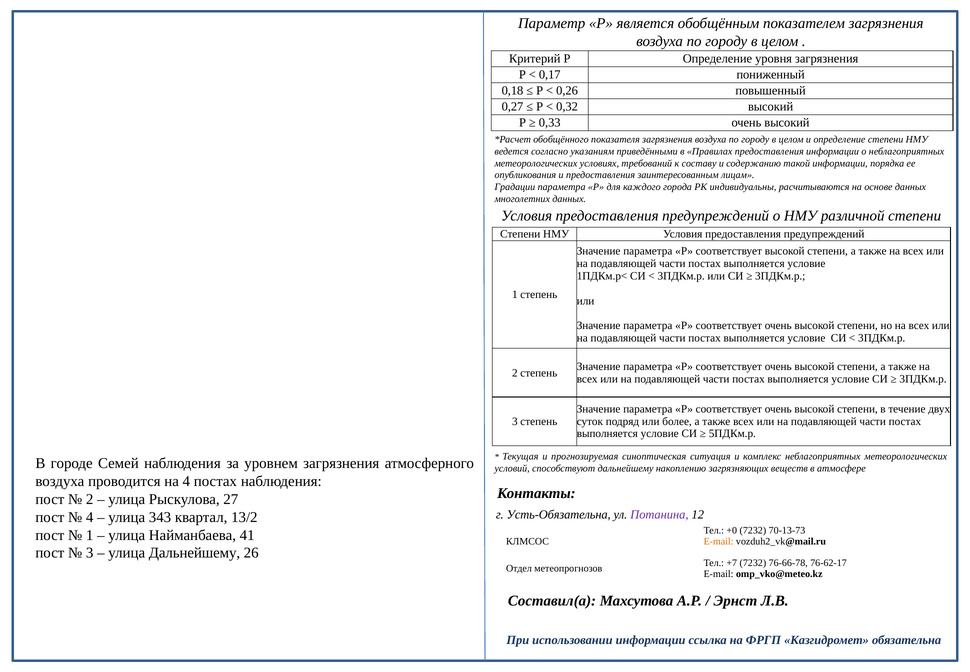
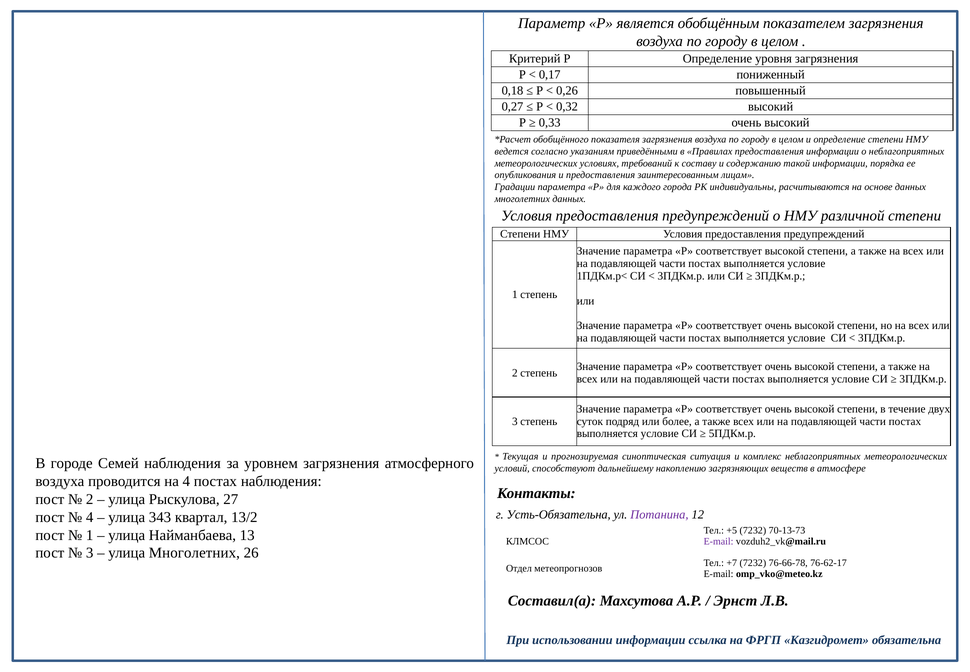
+0: +0 -> +5
41: 41 -> 13
E-mail at (719, 541) colour: orange -> purple
улица Дальнейшему: Дальнейшему -> Многолетних
